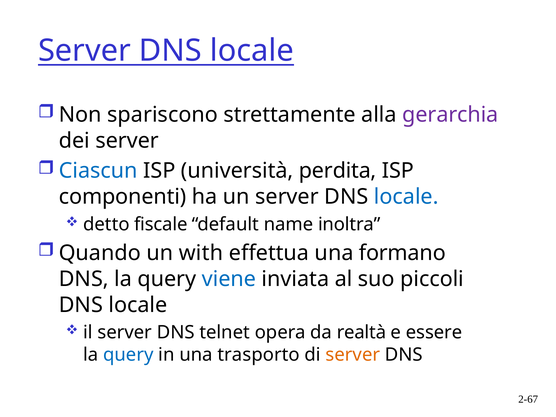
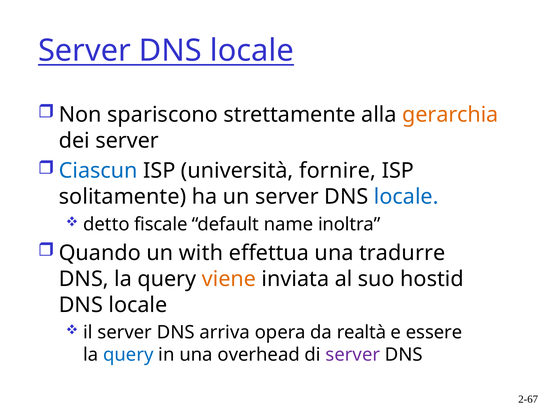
gerarchia colour: purple -> orange
perdita: perdita -> fornire
componenti: componenti -> solitamente
formano: formano -> tradurre
viene colour: blue -> orange
piccoli: piccoli -> hostid
telnet: telnet -> arriva
trasporto: trasporto -> overhead
server at (353, 355) colour: orange -> purple
